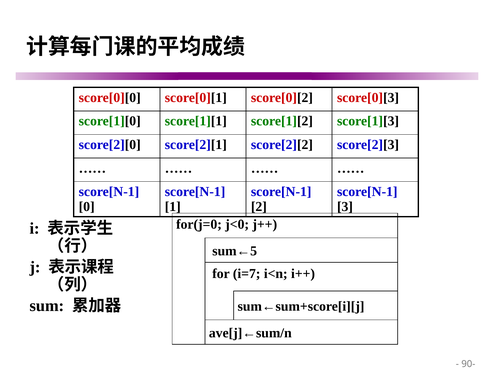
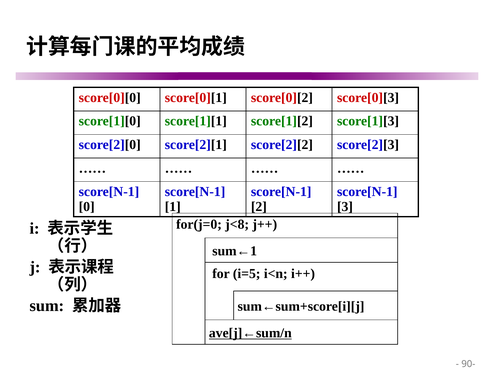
j<0: j<0 -> j<8
sum←5: sum←5 -> sum←1
i=7: i=7 -> i=5
ave[j]←sum/n underline: none -> present
